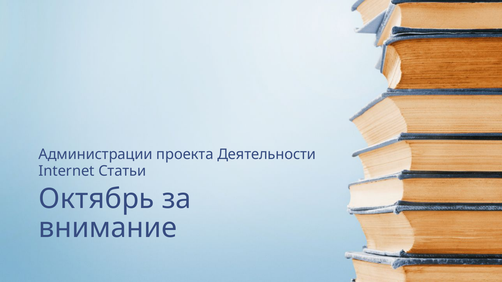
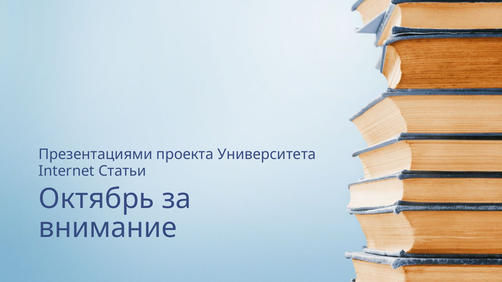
Администрации: Администрации -> Презентациями
Деятельности: Деятельности -> Университета
